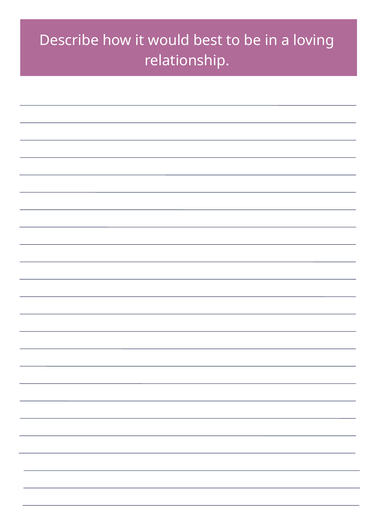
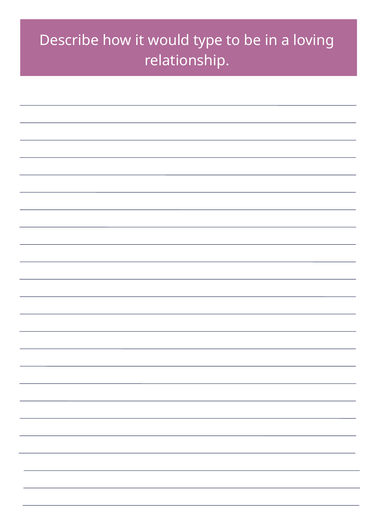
best: best -> type
